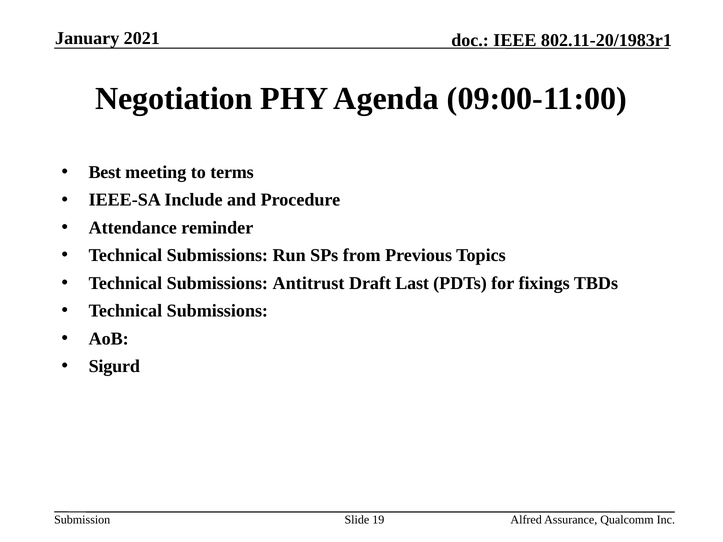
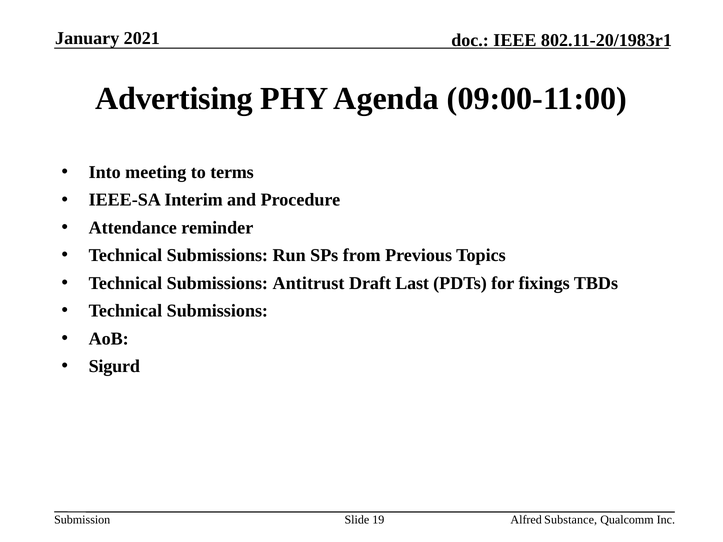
Negotiation: Negotiation -> Advertising
Best: Best -> Into
Include: Include -> Interim
Assurance: Assurance -> Substance
